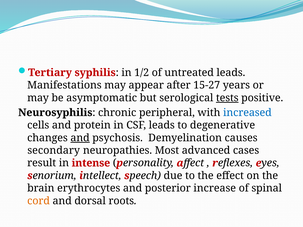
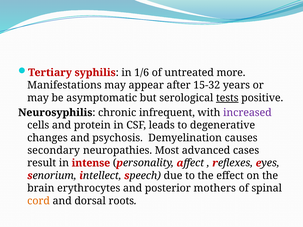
1/2: 1/2 -> 1/6
untreated leads: leads -> more
15-27: 15-27 -> 15-32
peripheral: peripheral -> infrequent
increased colour: blue -> purple
and at (80, 138) underline: present -> none
increase: increase -> mothers
